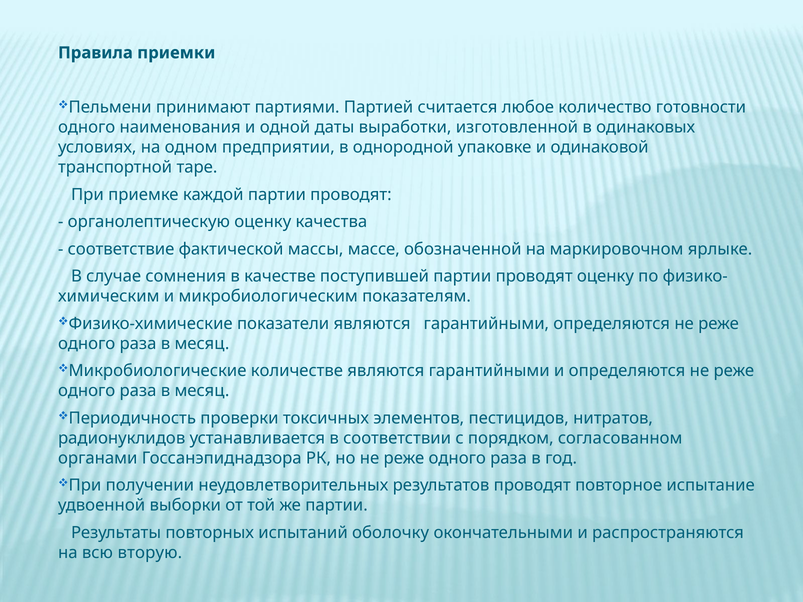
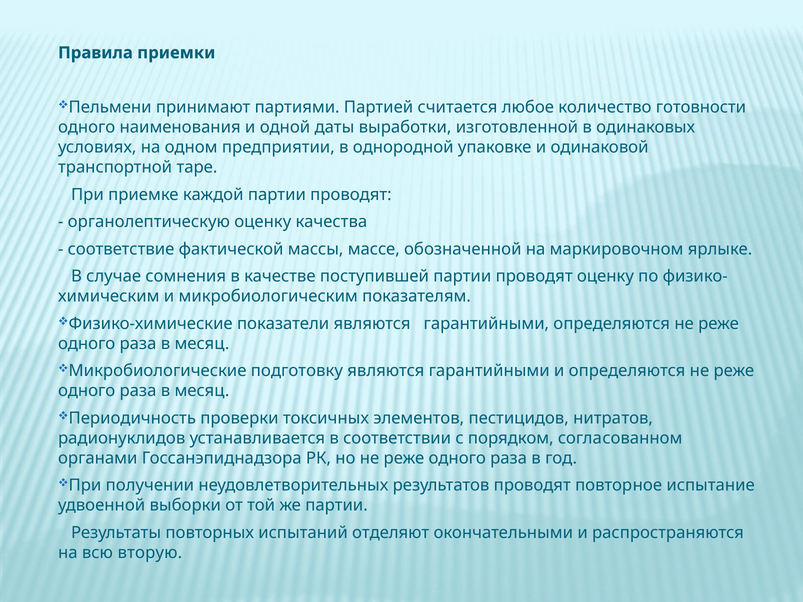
количестве: количестве -> подготовку
оболочку: оболочку -> отделяют
